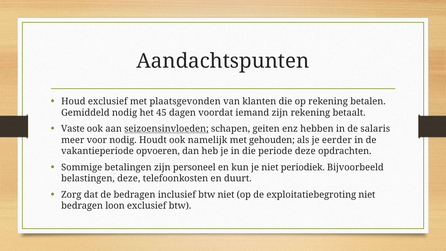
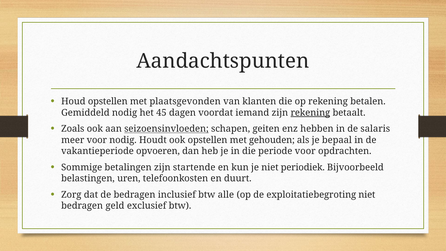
Houd exclusief: exclusief -> opstellen
rekening at (310, 113) underline: none -> present
Vaste: Vaste -> Zoals
ook namelijk: namelijk -> opstellen
eerder: eerder -> bepaal
periode deze: deze -> voor
personeel: personeel -> startende
belastingen deze: deze -> uren
btw niet: niet -> alle
loon: loon -> geld
